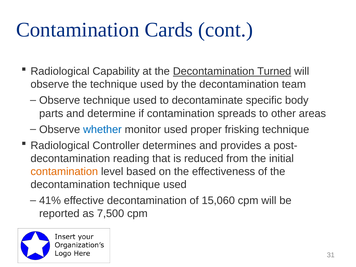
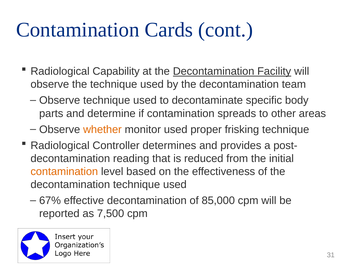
Turned: Turned -> Facility
whether colour: blue -> orange
41%: 41% -> 67%
15,060: 15,060 -> 85,000
